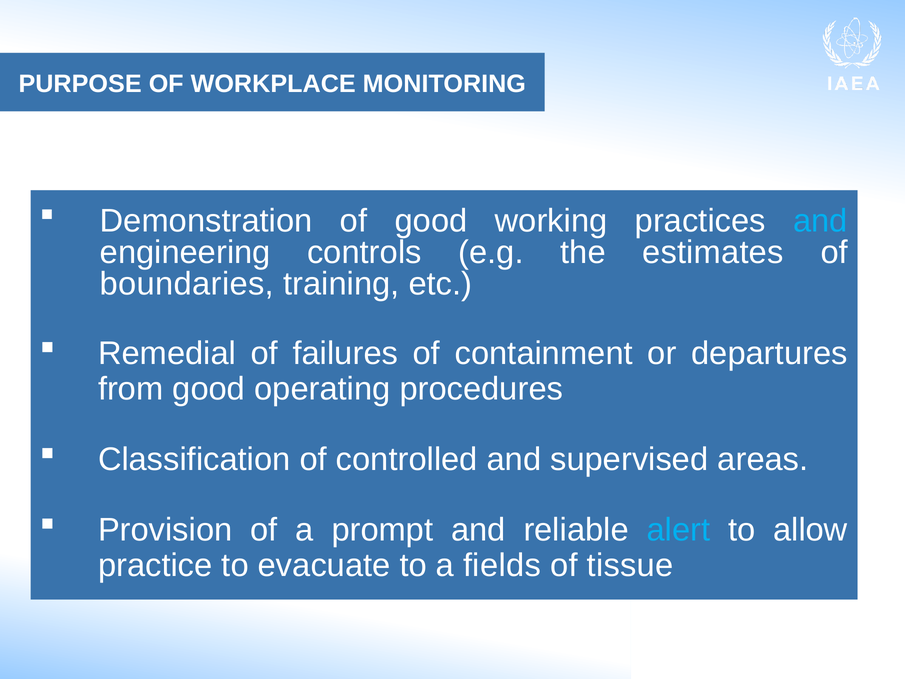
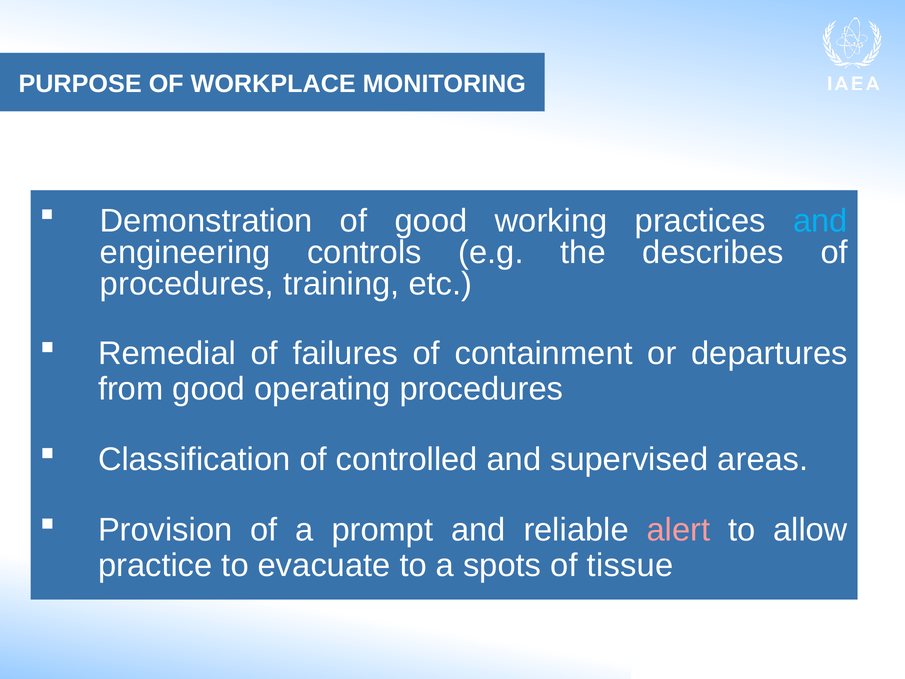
estimates: estimates -> describes
boundaries at (187, 284): boundaries -> procedures
alert colour: light blue -> pink
fields: fields -> spots
